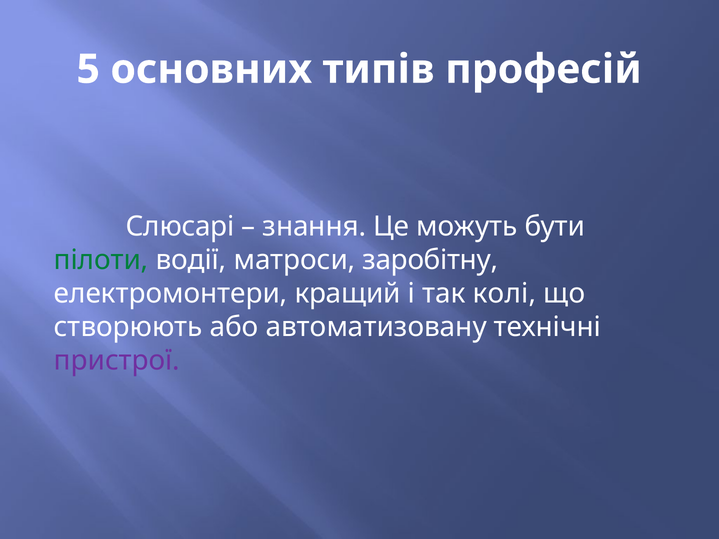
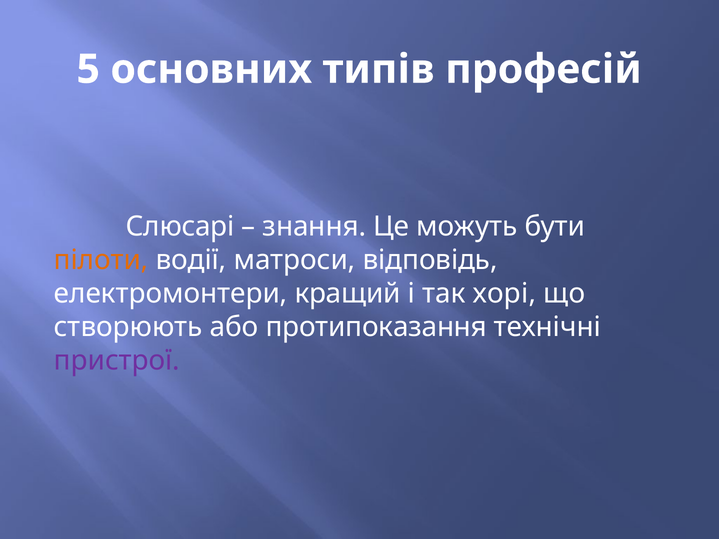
пілоти colour: green -> orange
заробітну: заробітну -> відповідь
колі: колі -> хорі
автоматизовану: автоматизовану -> протипоказання
